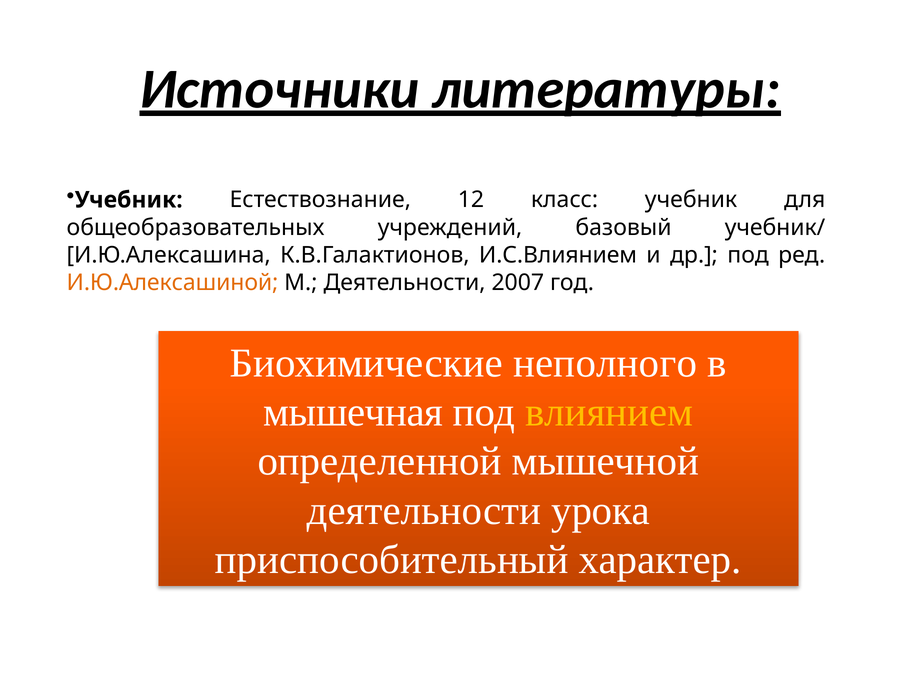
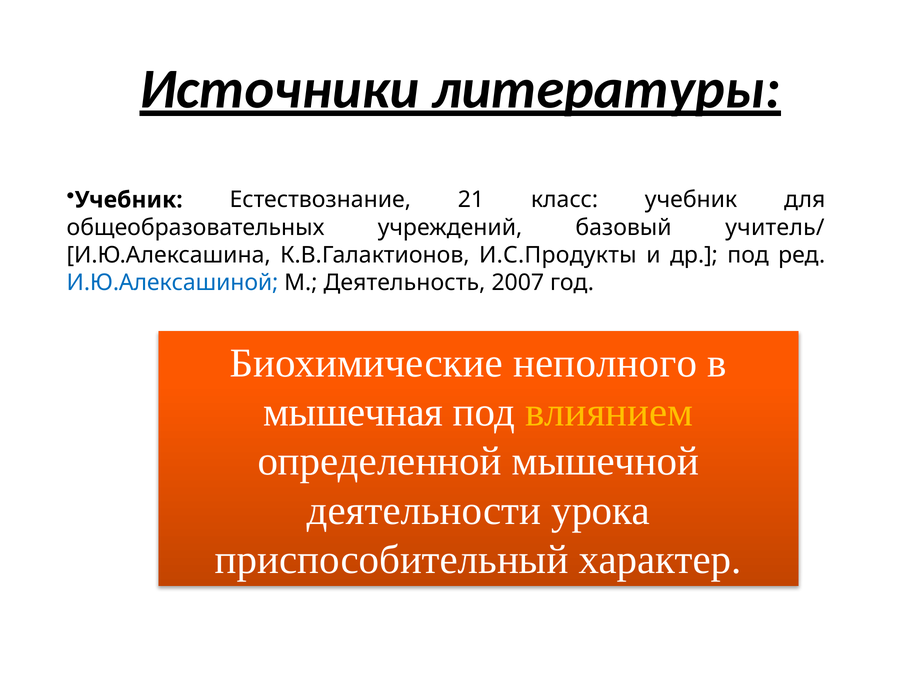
12: 12 -> 21
учебник/: учебник/ -> учитель/
И.С.Влиянием: И.С.Влиянием -> И.С.Продукты
И.Ю.Алексашиной colour: orange -> blue
М Деятельности: Деятельности -> Деятельность
